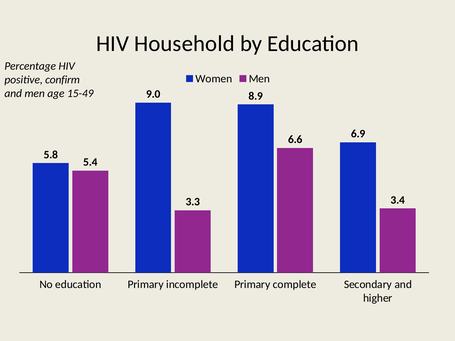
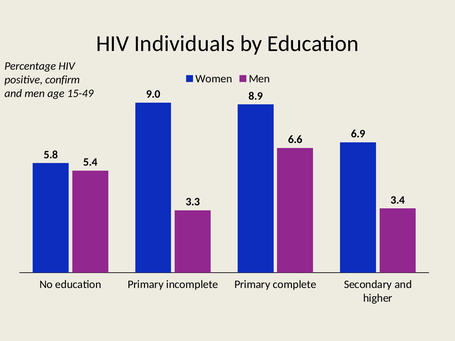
Household: Household -> Individuals
